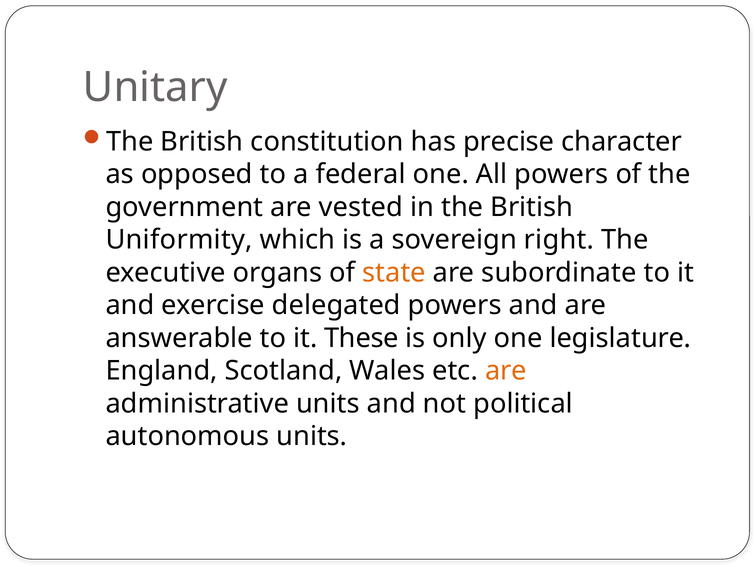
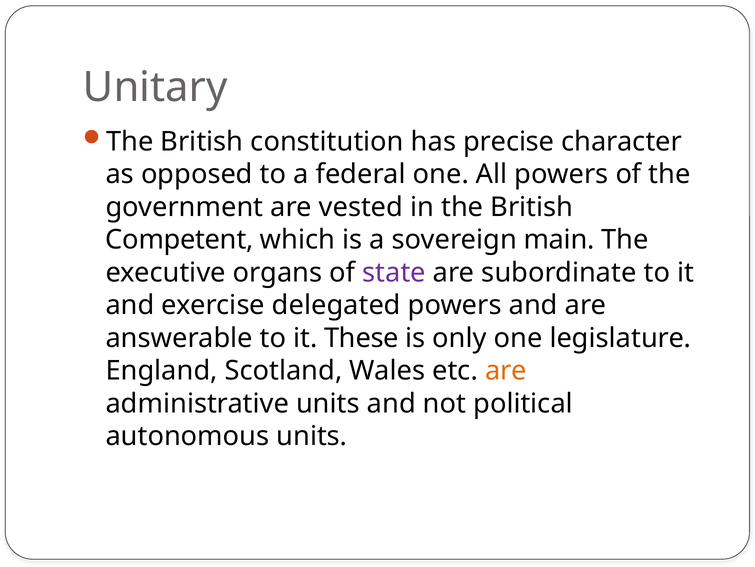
Uniformity: Uniformity -> Competent
right: right -> main
state colour: orange -> purple
